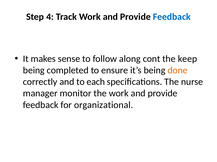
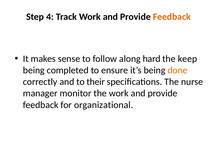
Feedback at (172, 17) colour: blue -> orange
cont: cont -> hard
each: each -> their
